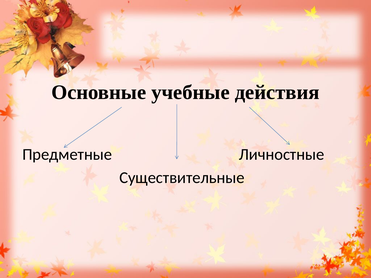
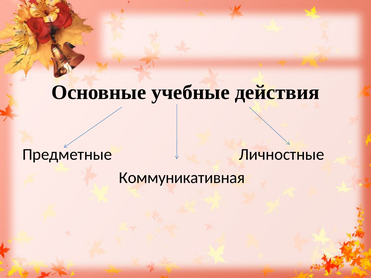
Существительные: Существительные -> Коммуникативная
